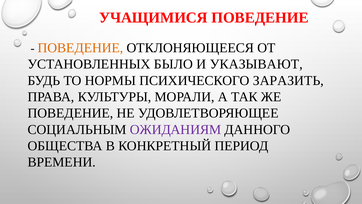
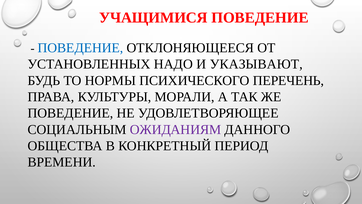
ПОВЕДЕНИЕ at (80, 48) colour: orange -> blue
БЫЛО: БЫЛО -> НАДО
ЗАРАЗИТЬ: ЗАРАЗИТЬ -> ПЕРЕЧЕНЬ
